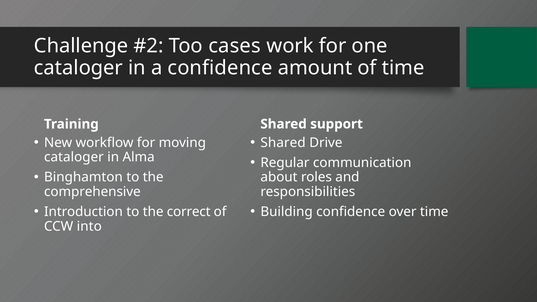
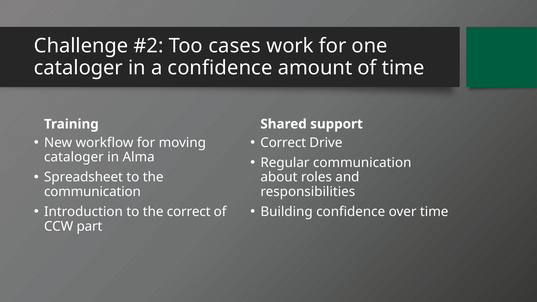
Shared at (283, 143): Shared -> Correct
Binghamton: Binghamton -> Spreadsheet
comprehensive at (92, 192): comprehensive -> communication
into: into -> part
